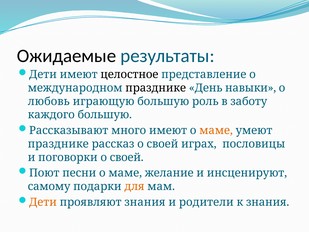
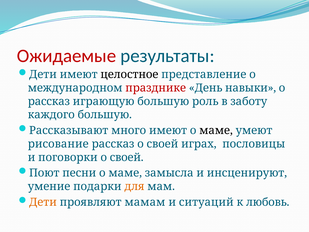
Ожидаемые colour: black -> red
празднике at (156, 88) colour: black -> red
любовь at (49, 101): любовь -> рассказ
маме at (216, 130) colour: orange -> black
празднике at (58, 144): празднике -> рисование
желание: желание -> замысла
самому: самому -> умение
проявляют знания: знания -> мамам
родители: родители -> ситуаций
к знания: знания -> любовь
